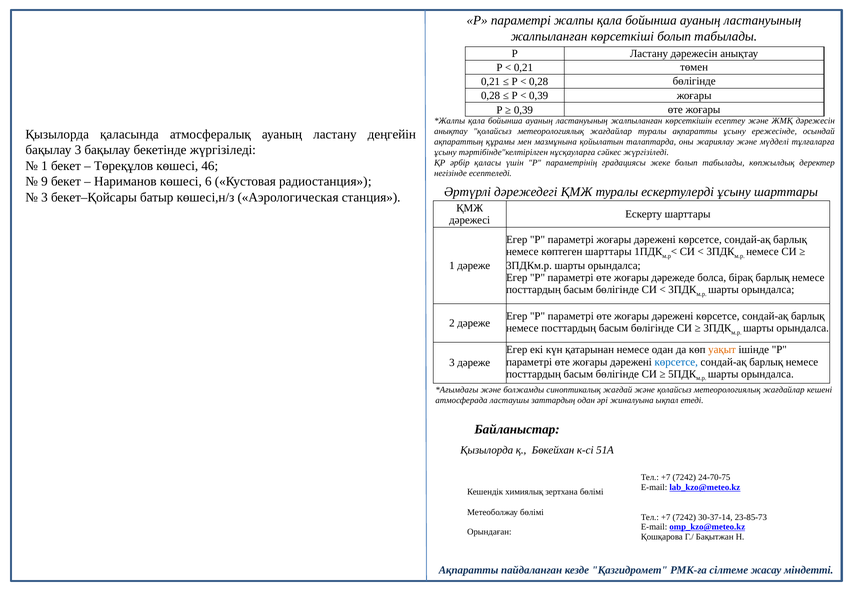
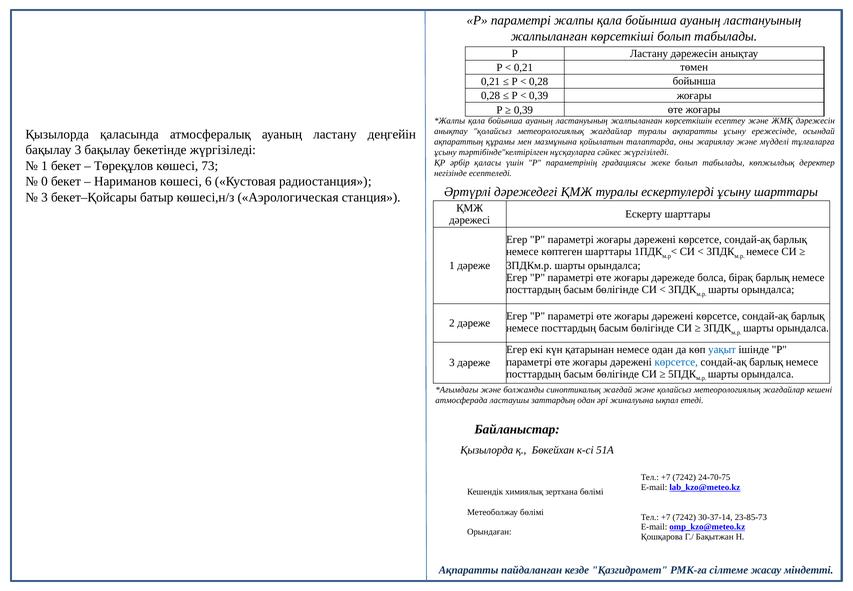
0,28 бөлігінде: бөлігінде -> бойынша
46: 46 -> 73
9: 9 -> 0
уақыт colour: orange -> blue
